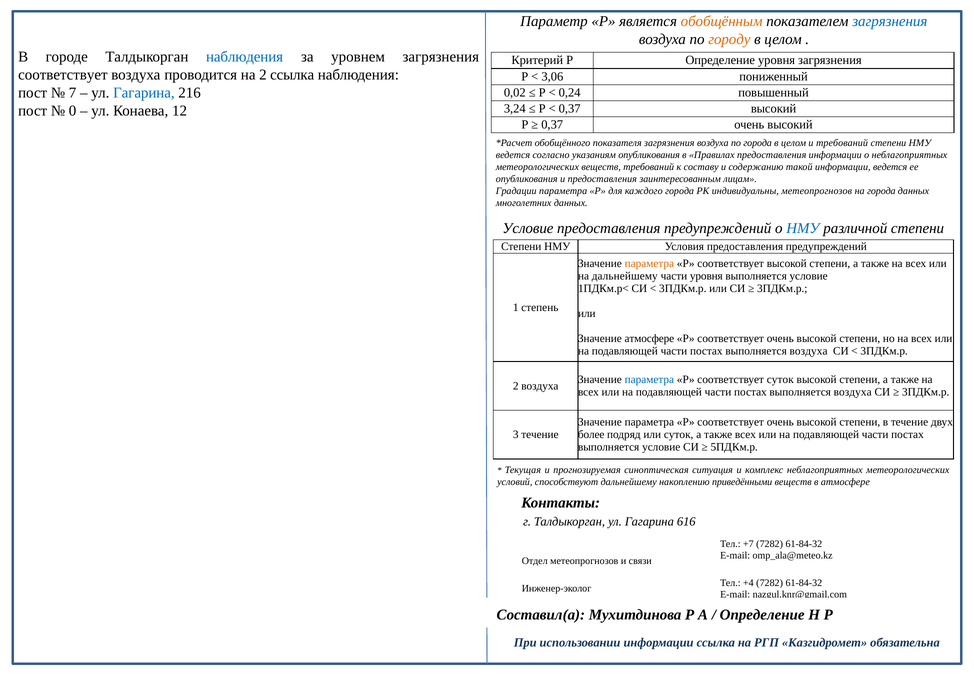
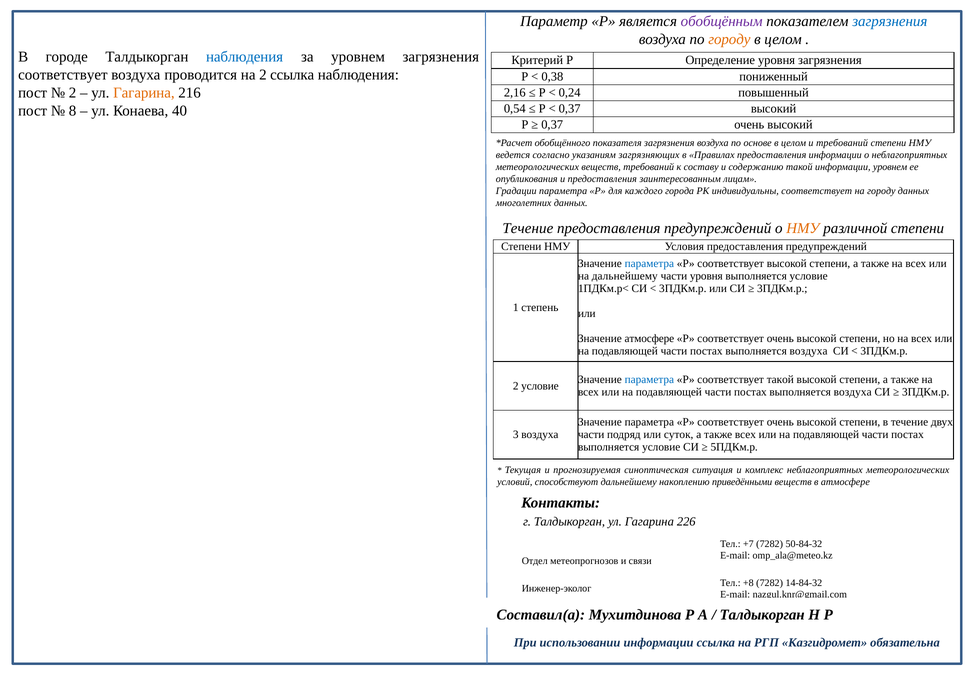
обобщённым colour: orange -> purple
3,06: 3,06 -> 0,38
7 at (73, 93): 7 -> 2
Гагарина at (144, 93) colour: blue -> orange
0,02: 0,02 -> 2,16
3,24: 3,24 -> 0,54
0: 0 -> 8
12: 12 -> 40
по города: города -> основе
указаниям опубликования: опубликования -> загрязняющих
информации ведется: ведется -> уровнем
индивидуальны метеопрогнозов: метеопрогнозов -> соответствует
на города: города -> городу
Условие at (528, 228): Условие -> Течение
НМУ at (803, 228) colour: blue -> orange
параметра at (649, 263) colour: orange -> blue
соответствует суток: суток -> такой
2 воздуха: воздуха -> условие
3 течение: течение -> воздуха
более at (591, 434): более -> части
616: 616 -> 226
+7 7282 61-84-32: 61-84-32 -> 50-84-32
+4: +4 -> +8
61-84-32 at (804, 583): 61-84-32 -> 14-84-32
Определение at (762, 614): Определение -> Талдыкорган
